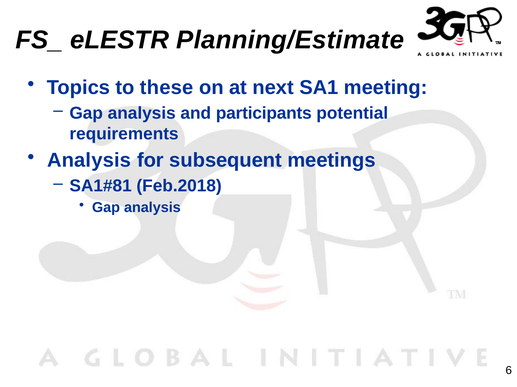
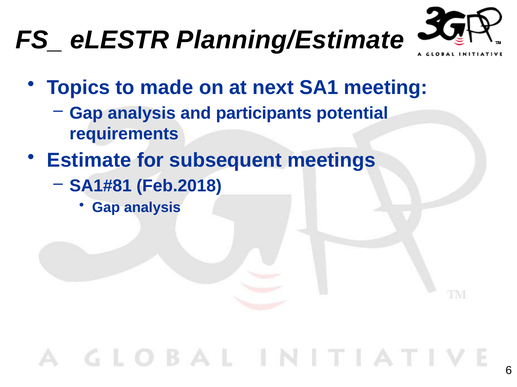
these: these -> made
Analysis at (89, 161): Analysis -> Estimate
